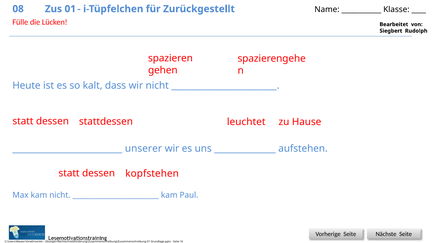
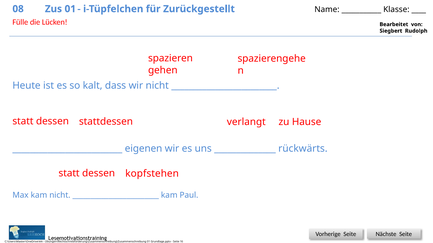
leuchtet: leuchtet -> verlangt
unserer: unserer -> eigenen
aufstehen: aufstehen -> rückwärts
